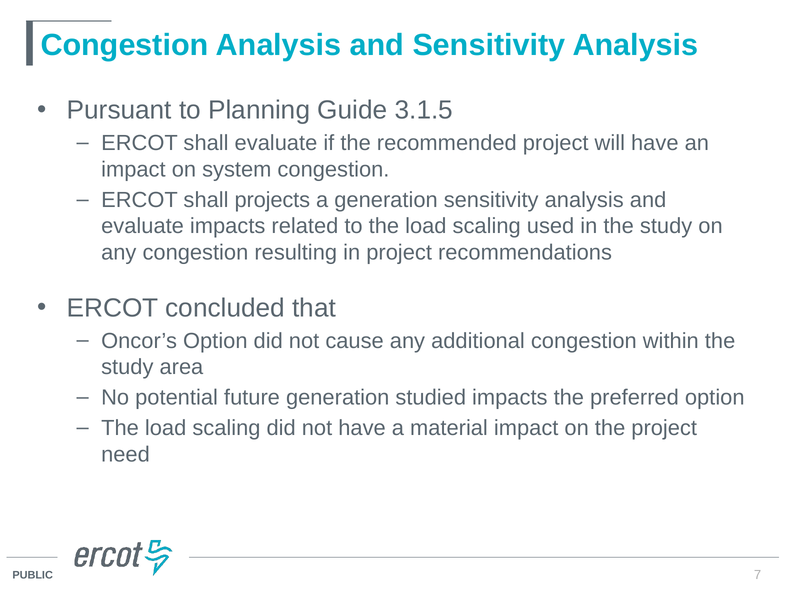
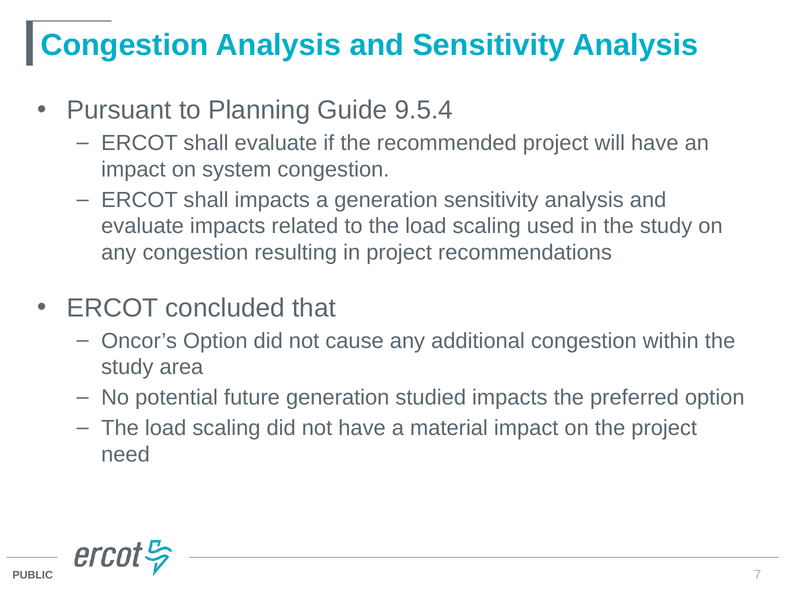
3.1.5: 3.1.5 -> 9.5.4
shall projects: projects -> impacts
